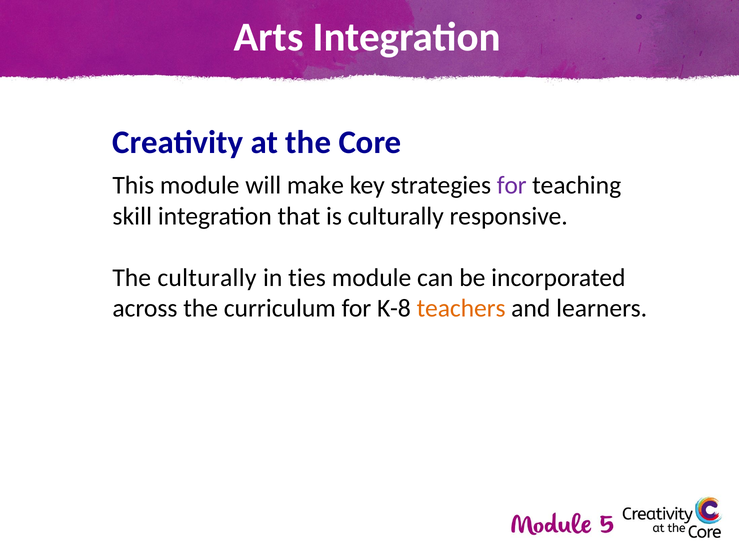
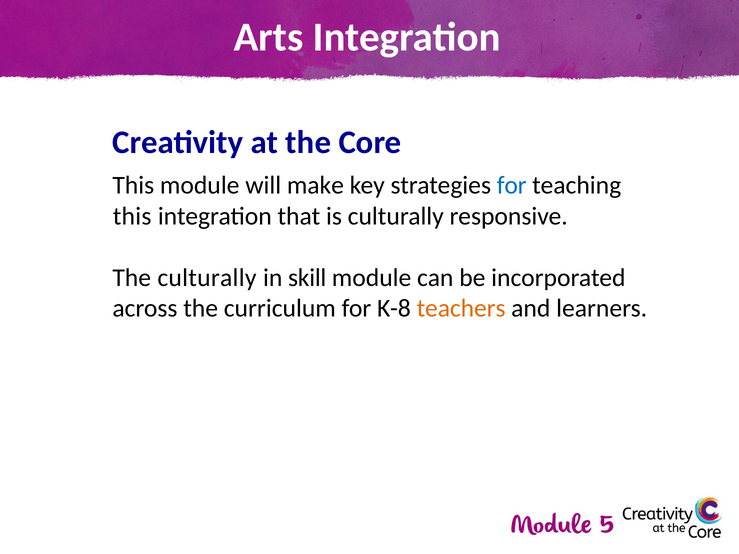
for at (512, 185) colour: purple -> blue
skill at (132, 216): skill -> this
ties: ties -> skill
